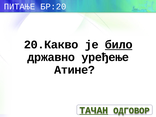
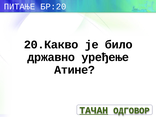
било underline: present -> none
